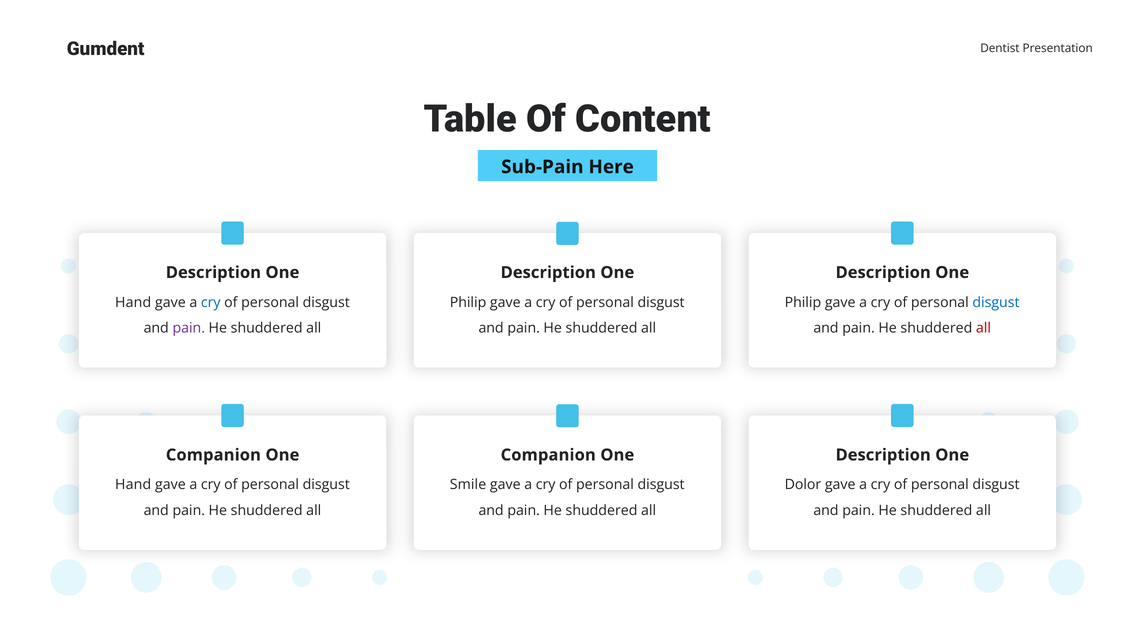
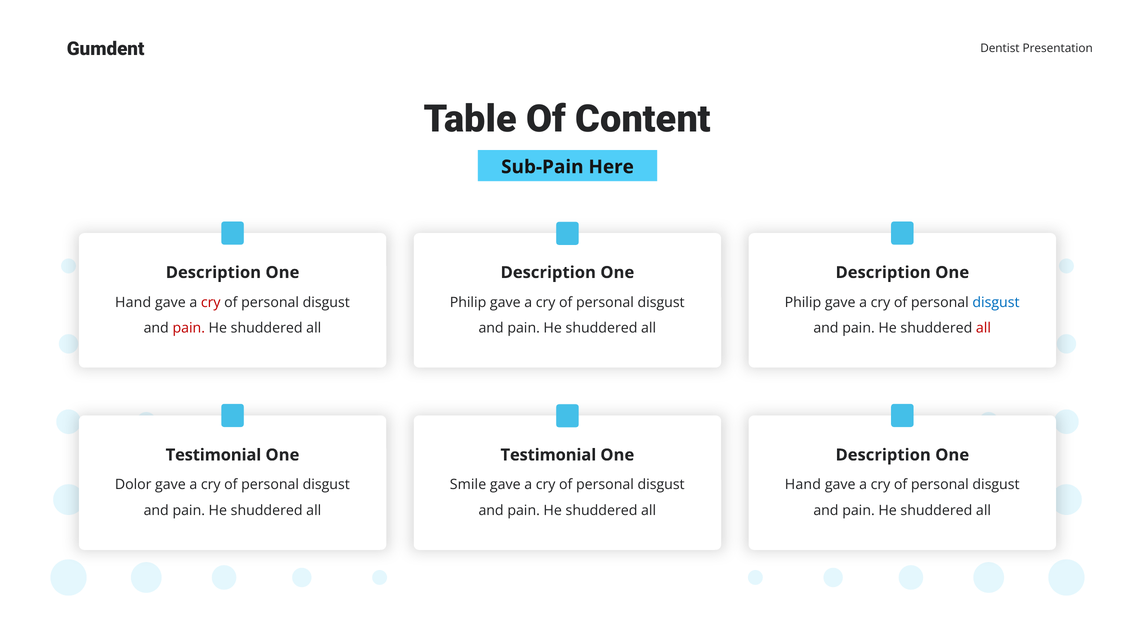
cry at (211, 302) colour: blue -> red
pain at (189, 328) colour: purple -> red
Companion at (213, 455): Companion -> Testimonial
Companion at (548, 455): Companion -> Testimonial
Hand at (133, 484): Hand -> Dolor
Dolor at (803, 484): Dolor -> Hand
